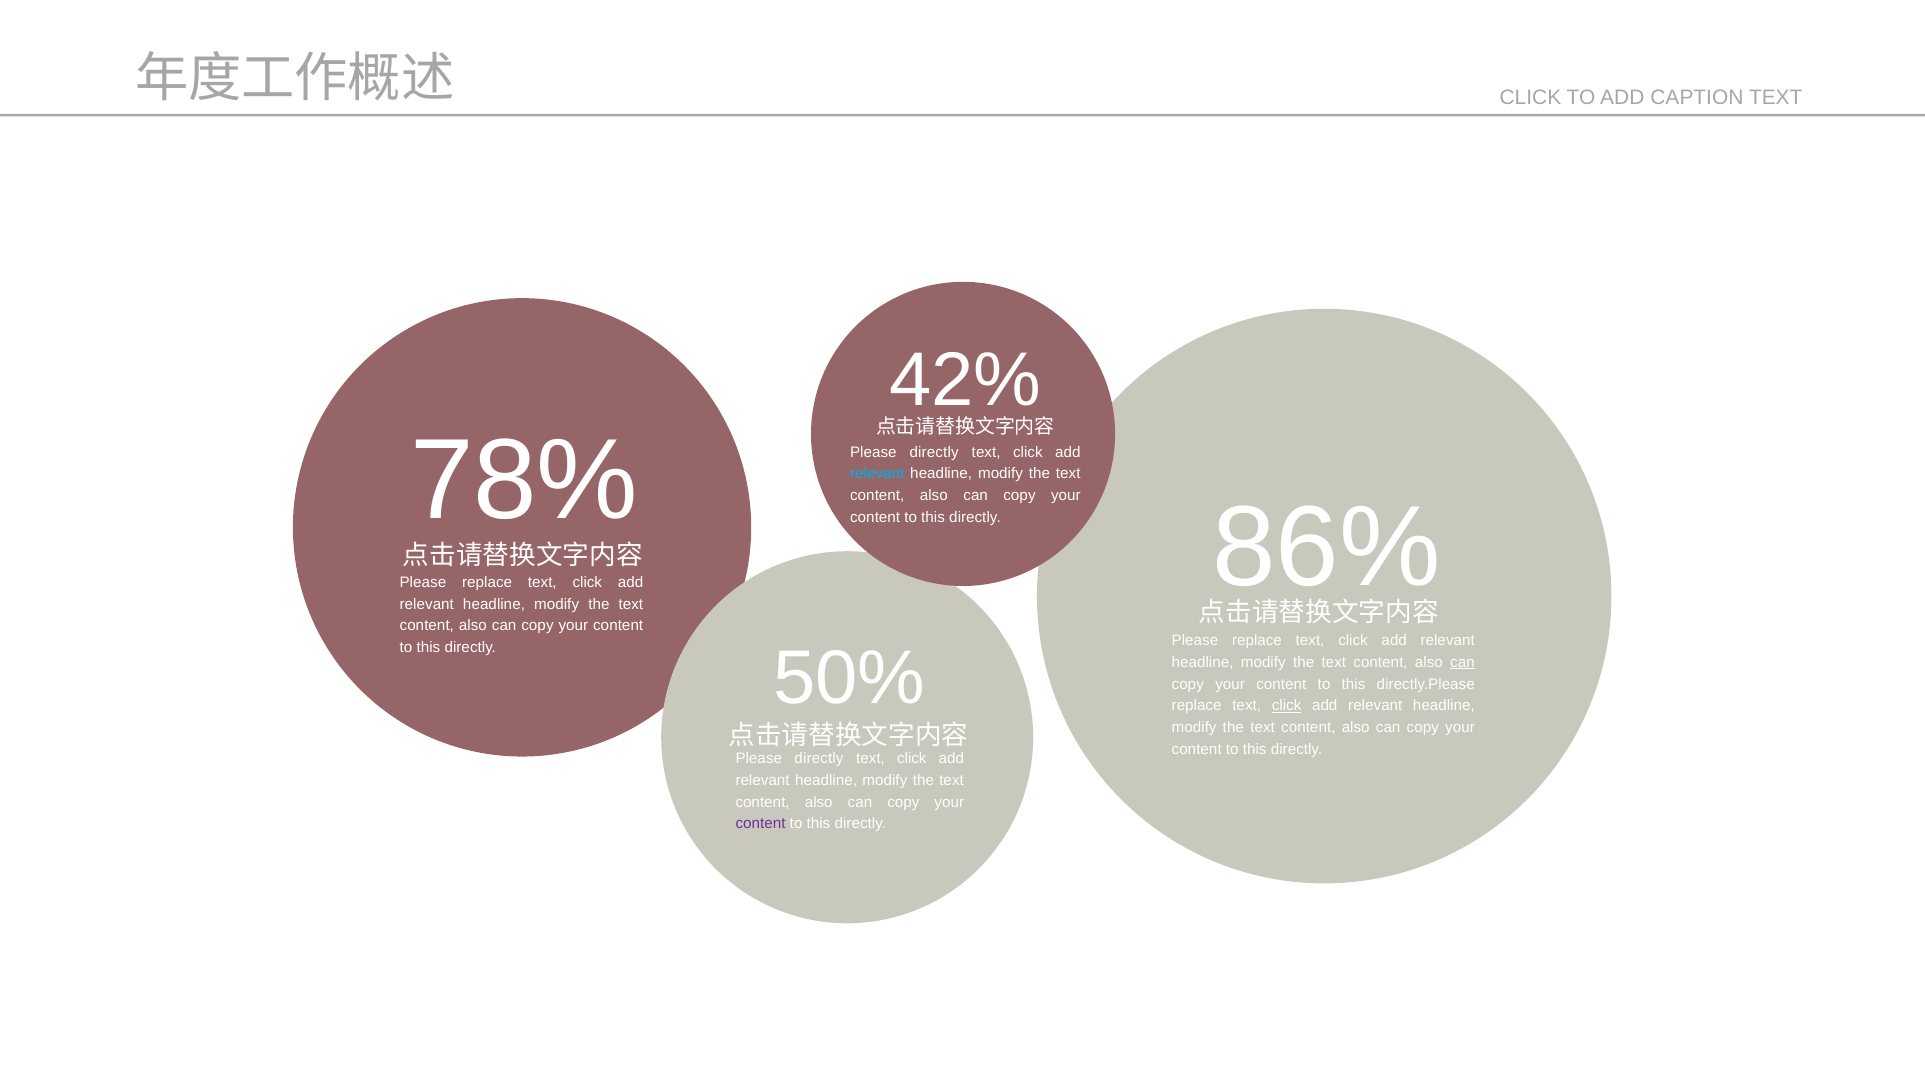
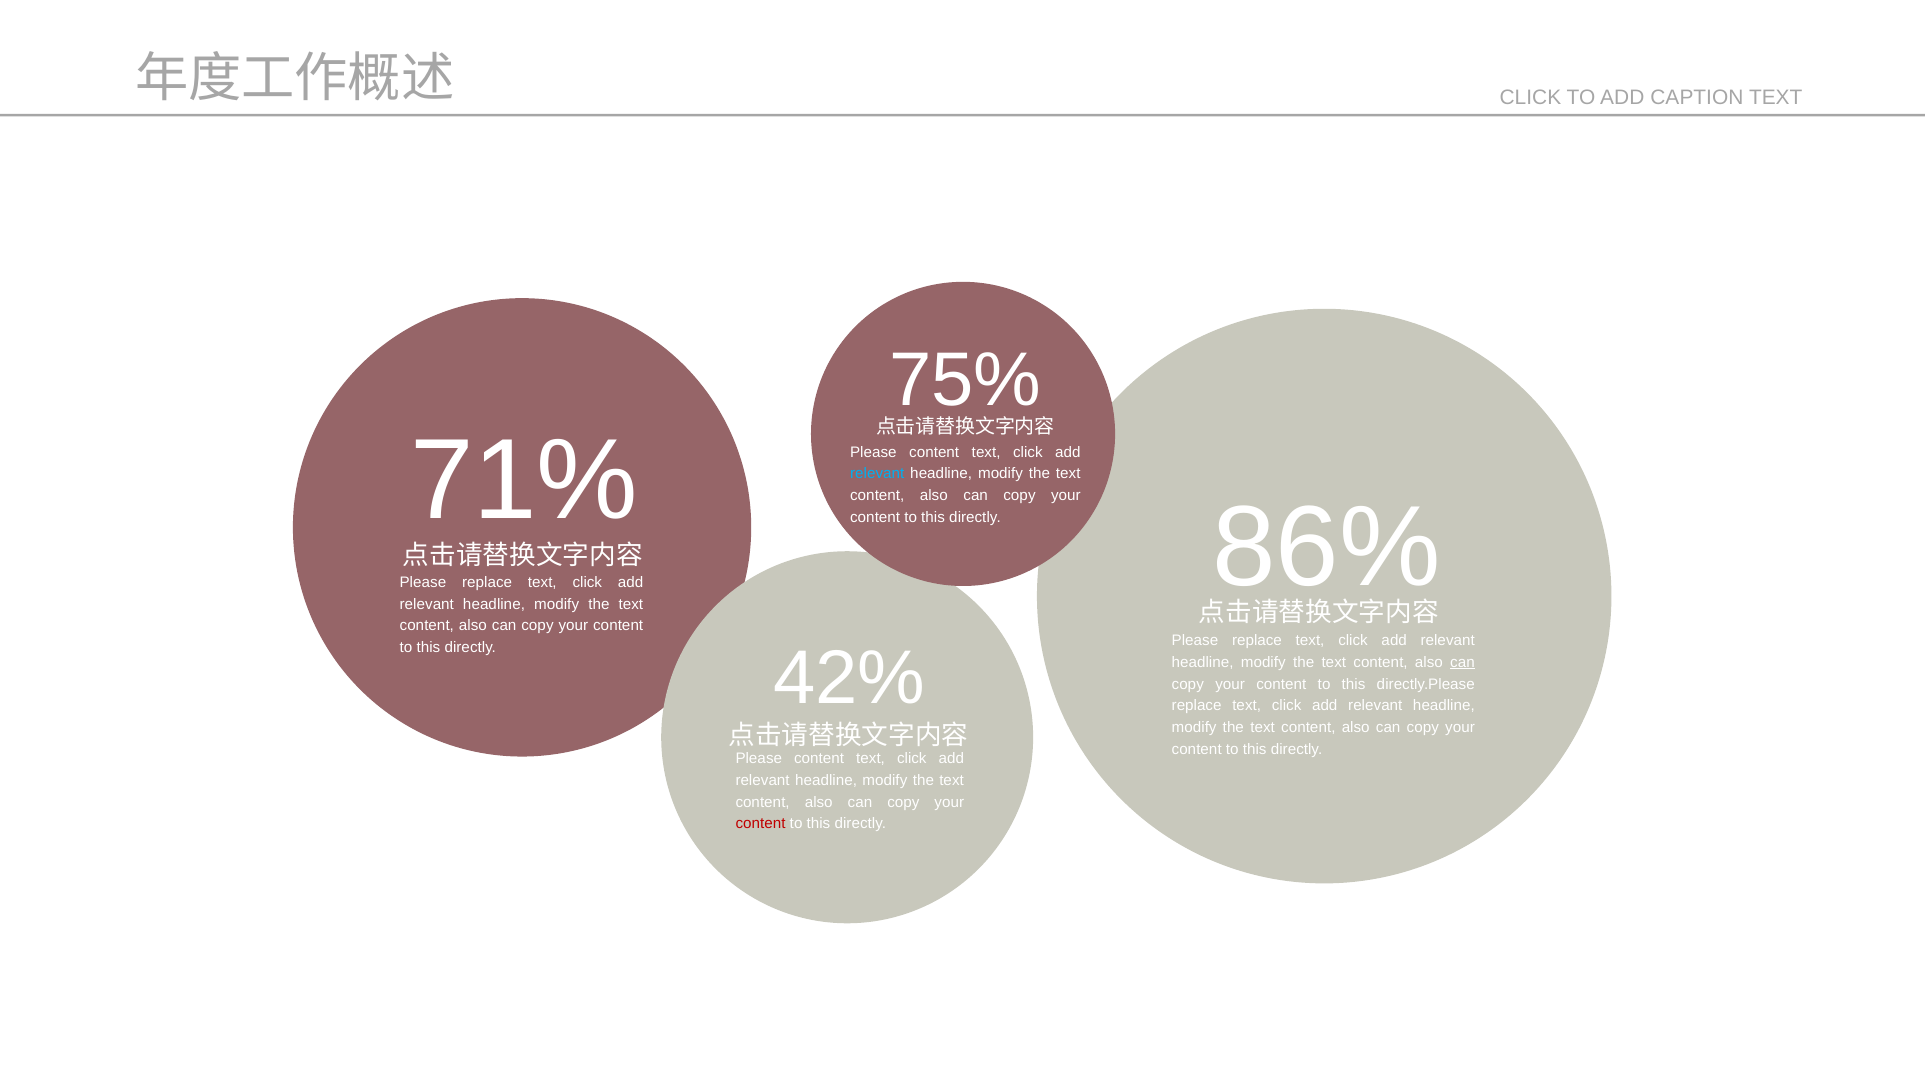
42%: 42% -> 75%
78%: 78% -> 71%
directly at (934, 452): directly -> content
50%: 50% -> 42%
click at (1287, 706) underline: present -> none
directly at (819, 758): directly -> content
content at (761, 824) colour: purple -> red
